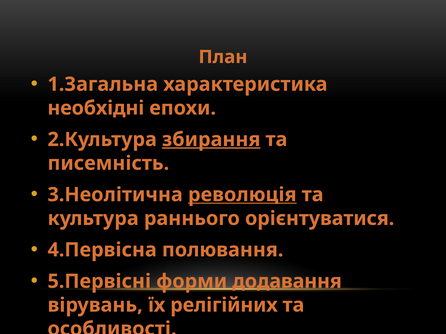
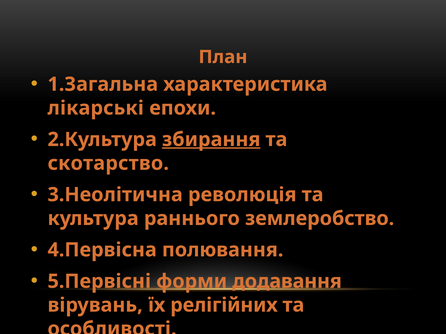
необхідні: необхідні -> лікарські
писемність: писемність -> скотарство
революція underline: present -> none
орієнтуватися: орієнтуватися -> землеробство
